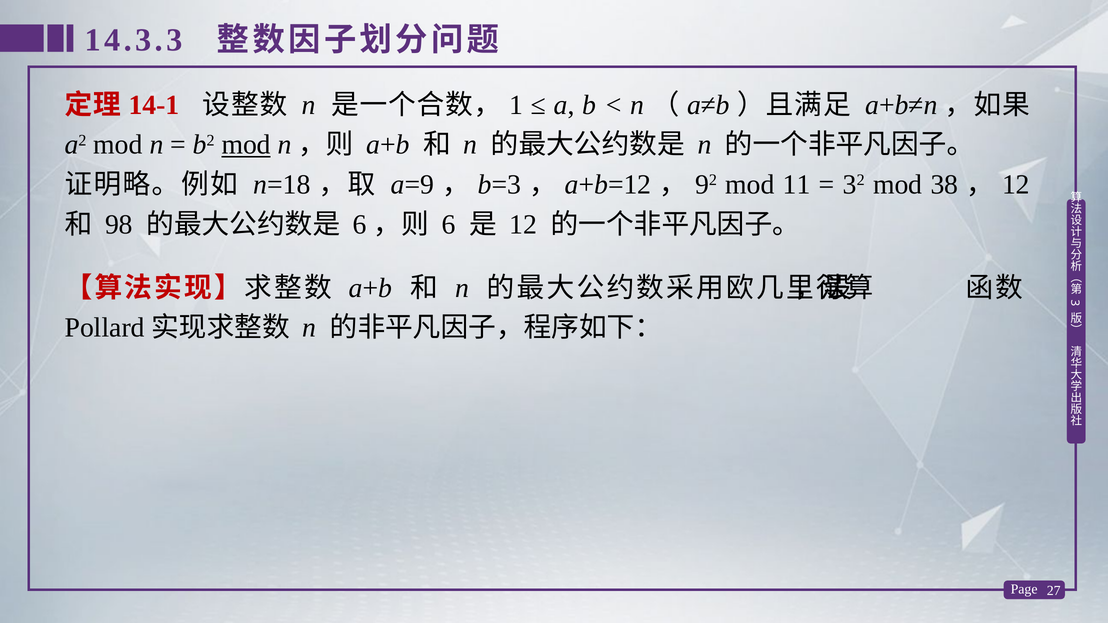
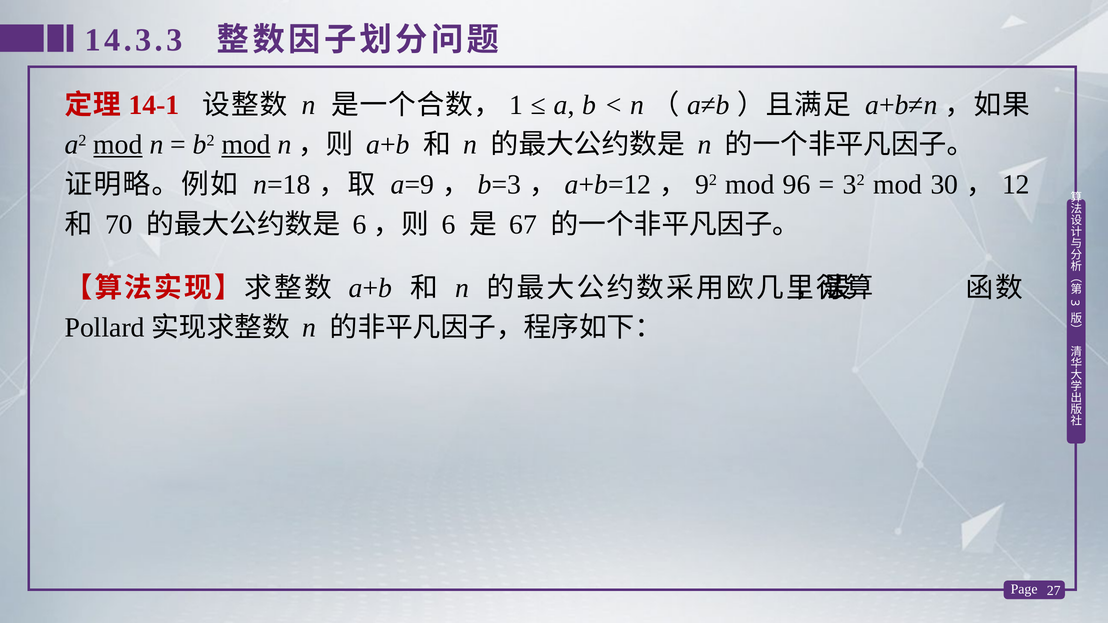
mod at (118, 145) underline: none -> present
11: 11 -> 96
38: 38 -> 30
98: 98 -> 70
12 at (523, 225): 12 -> 67
